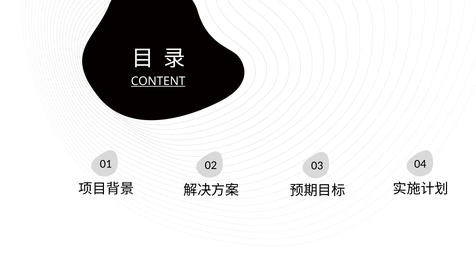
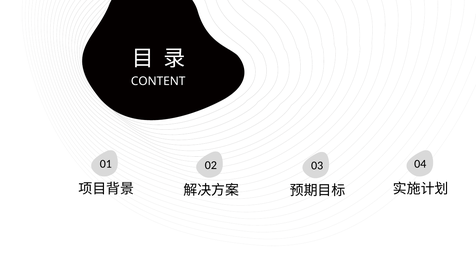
CONTENT underline: present -> none
